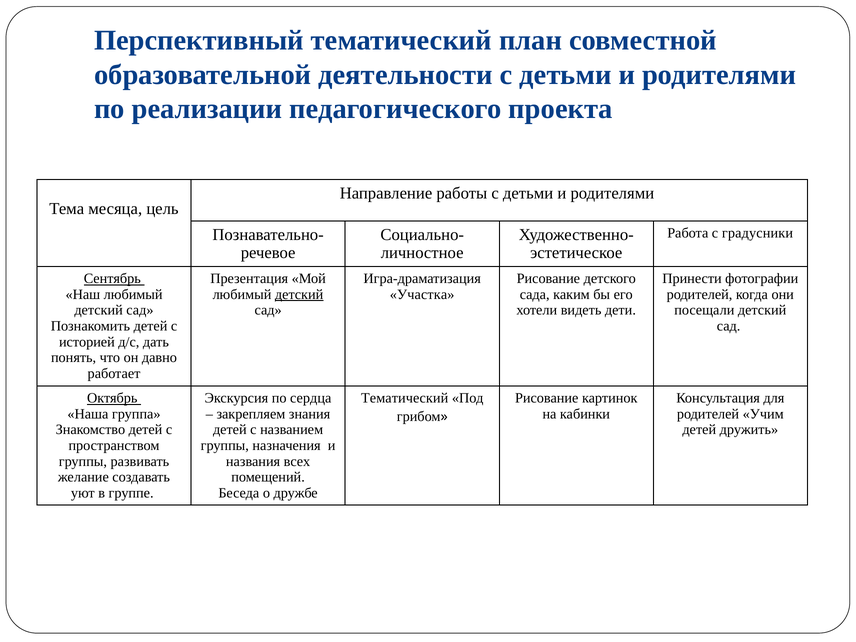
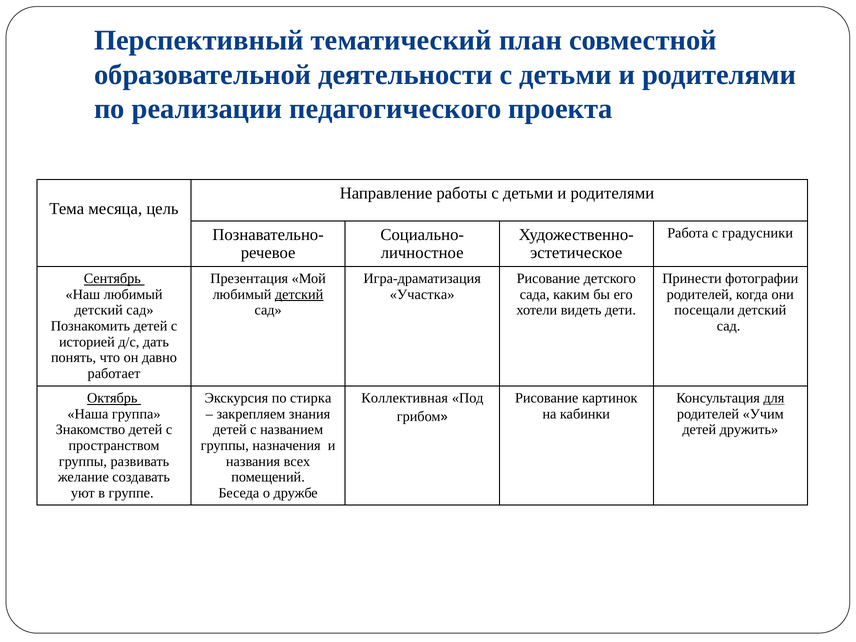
сердца: сердца -> стирка
Тематический at (405, 398): Тематический -> Коллективная
для underline: none -> present
